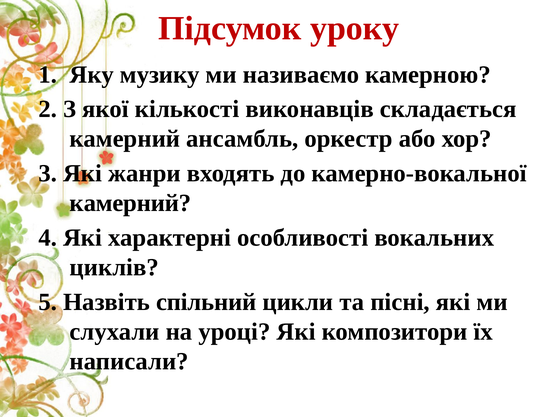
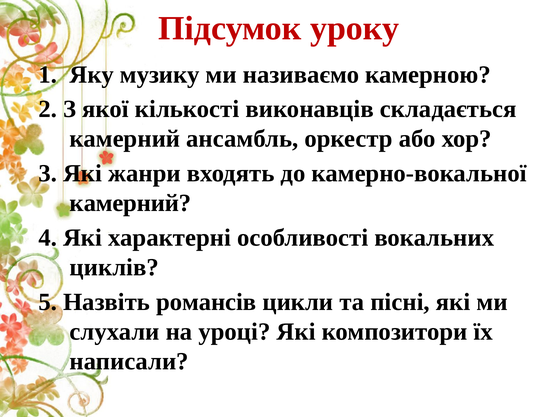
спільний: спільний -> романсів
